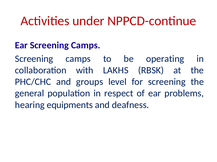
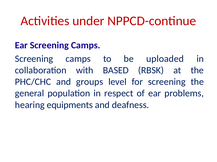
operating: operating -> uploaded
LAKHS: LAKHS -> BASED
